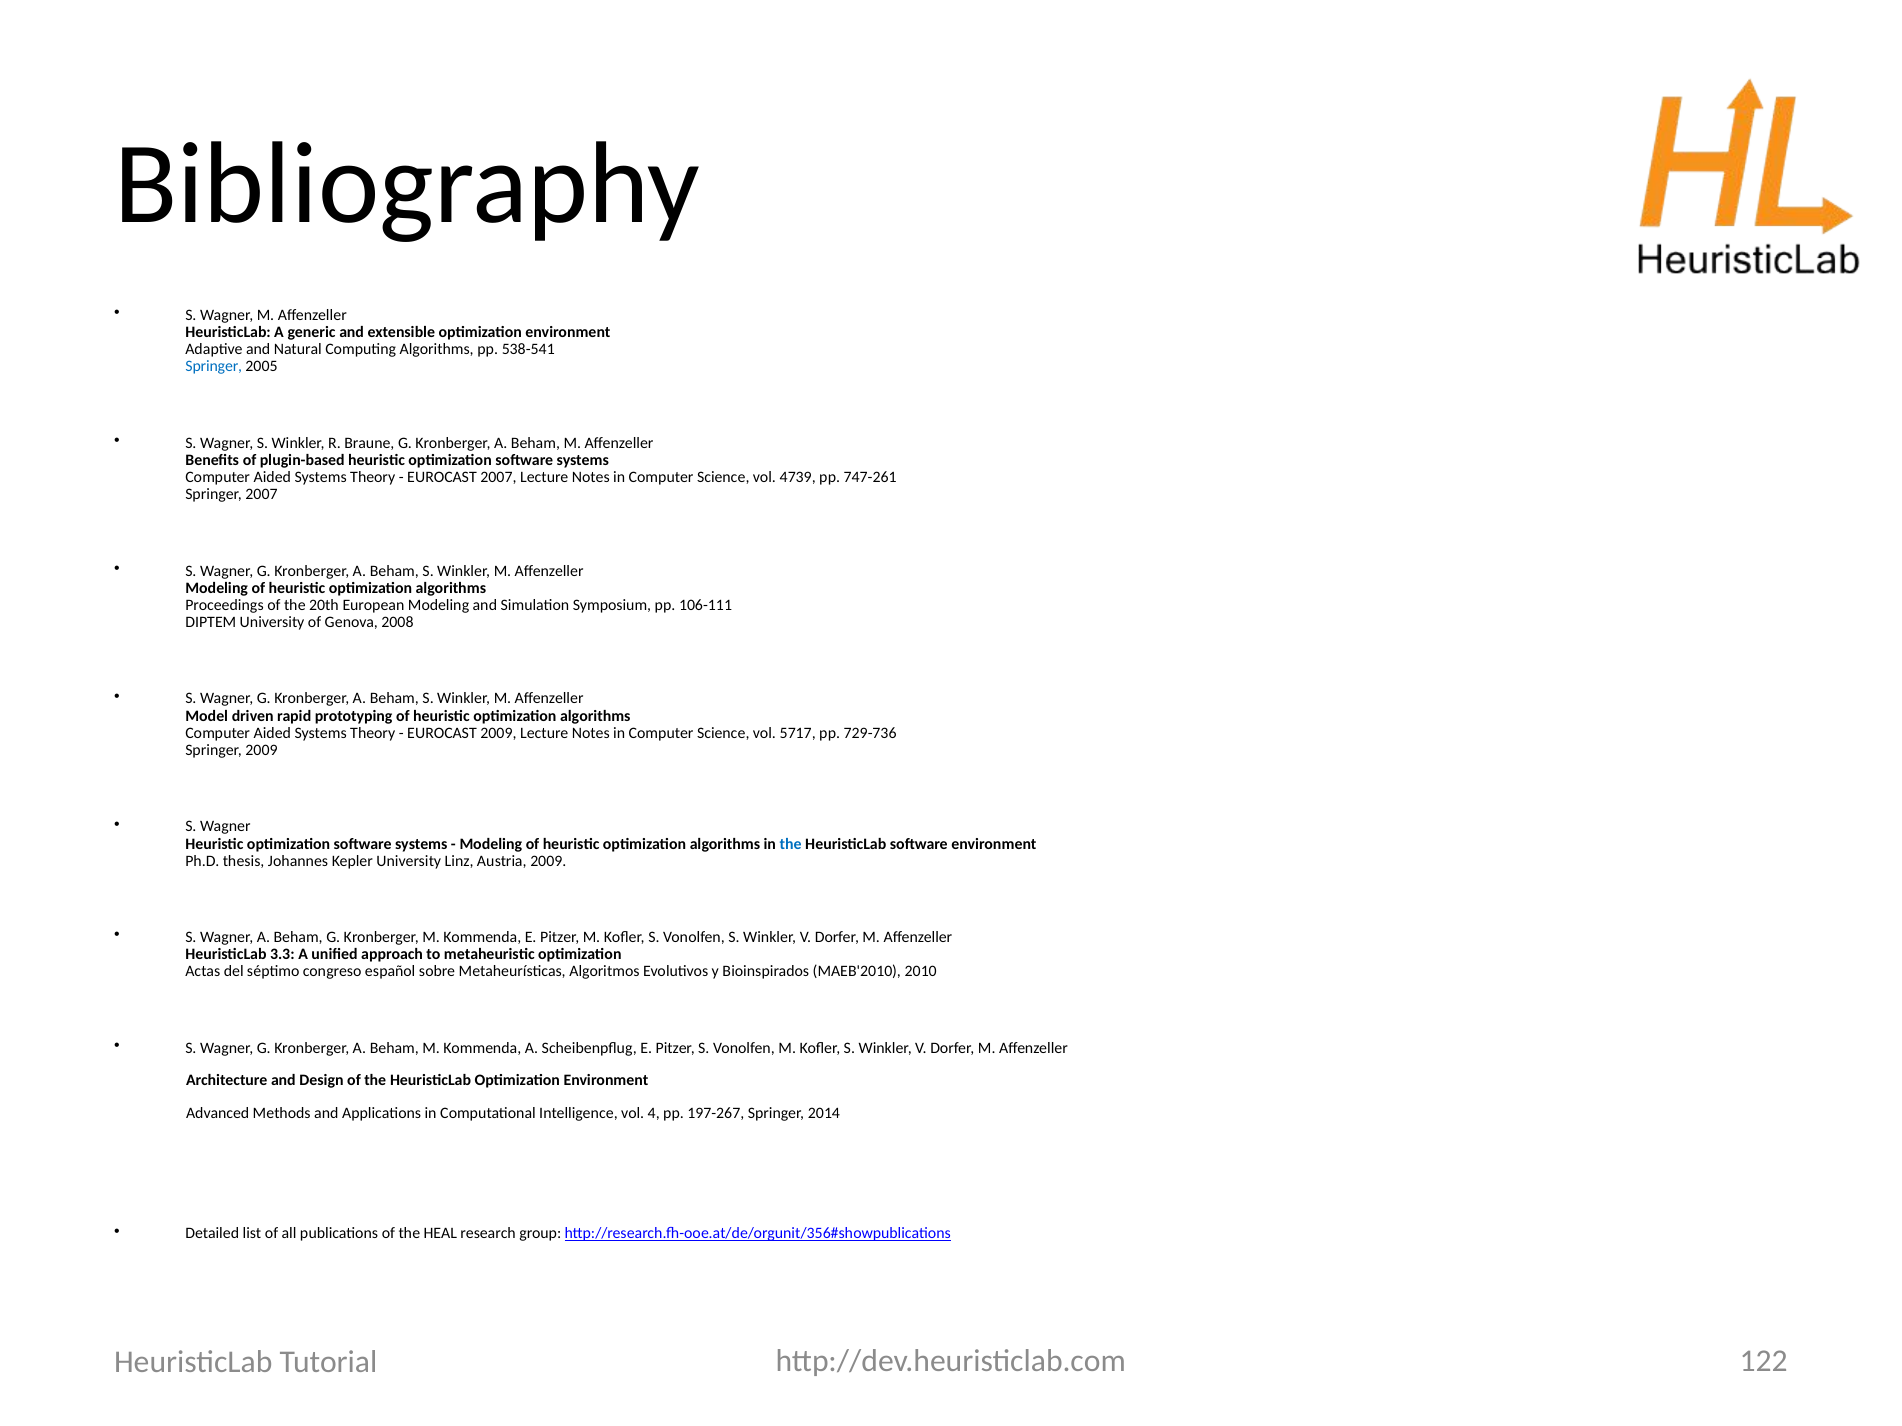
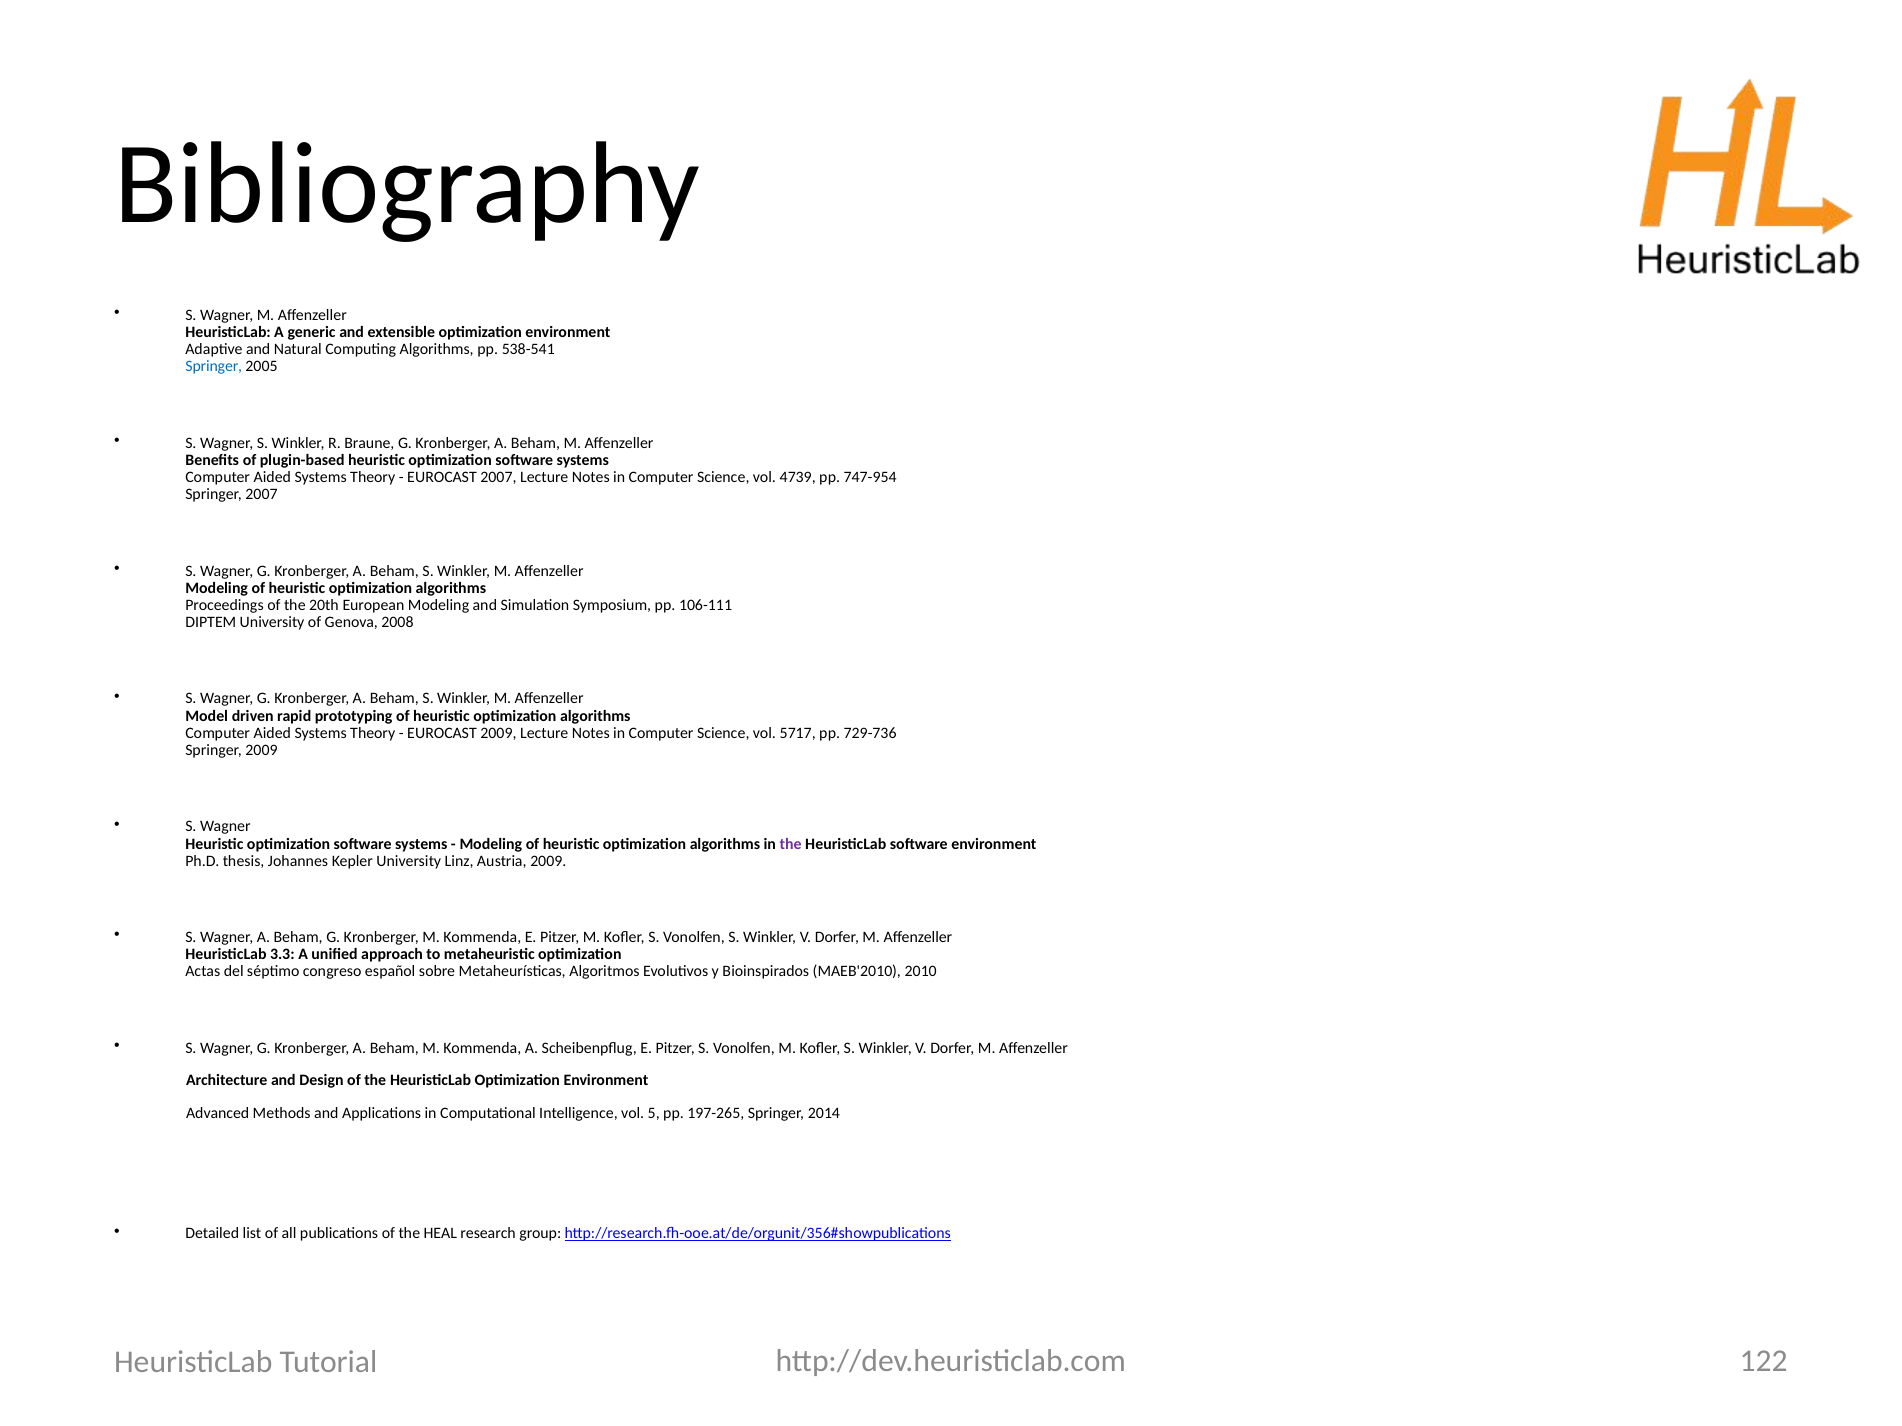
747-261: 747-261 -> 747-954
the at (791, 844) colour: blue -> purple
4: 4 -> 5
197-267: 197-267 -> 197-265
